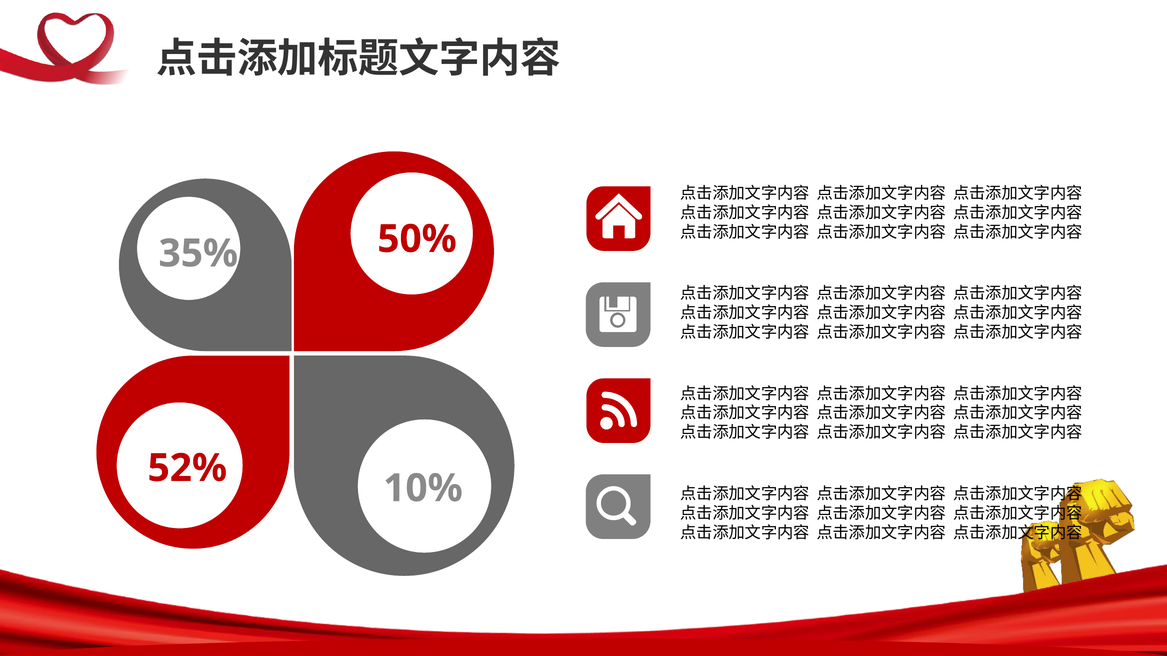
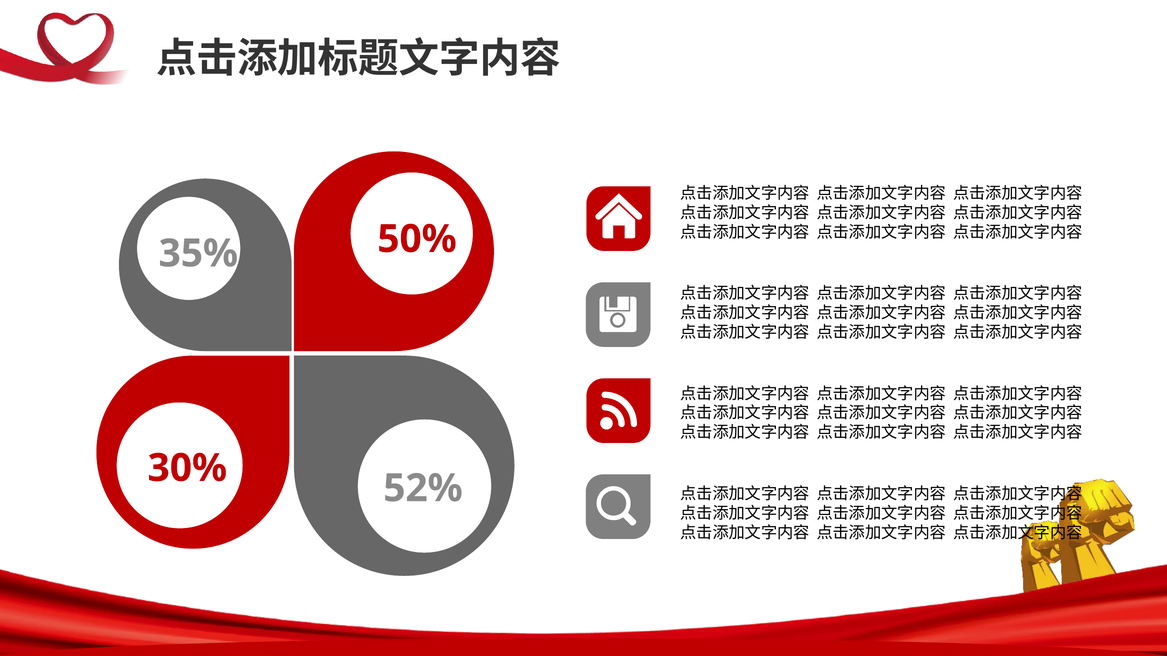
52%: 52% -> 30%
10%: 10% -> 52%
